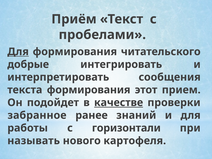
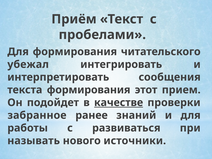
Для at (18, 52) underline: present -> none
добрые: добрые -> убежал
горизонтали: горизонтали -> развиваться
картофеля: картофеля -> источники
